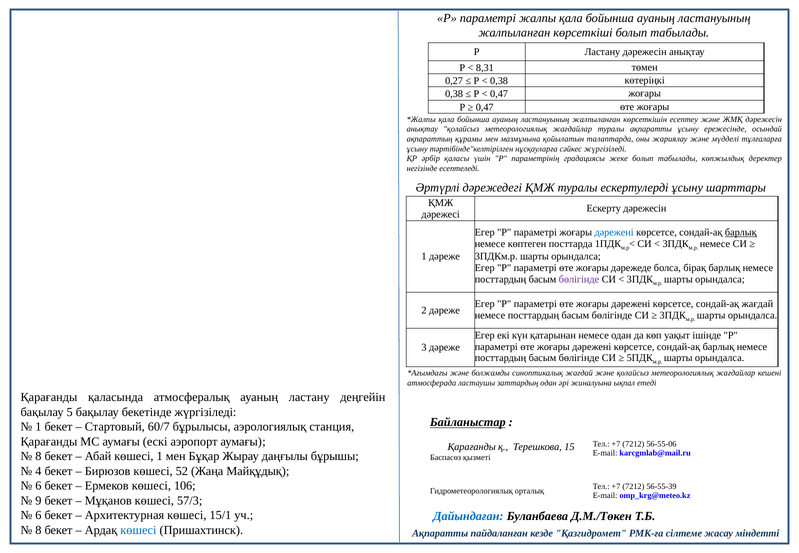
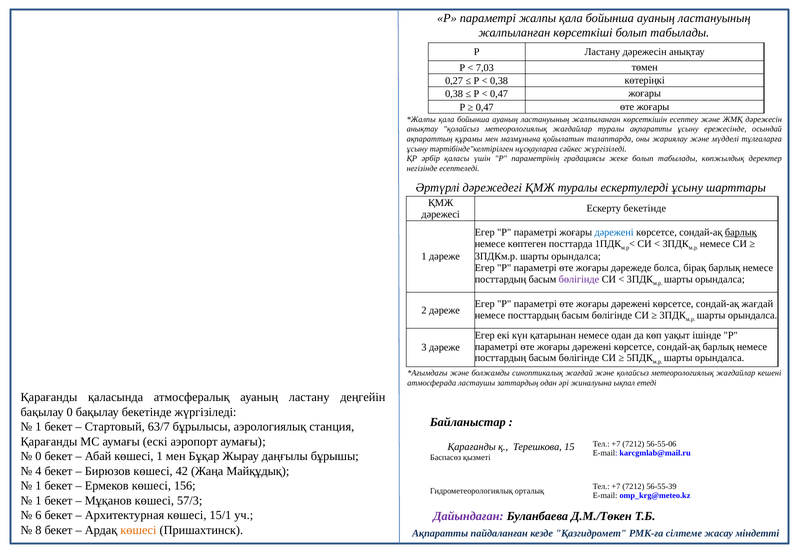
8,31: 8,31 -> 7,03
Ескерту дәрежесін: дәрежесін -> бекетінде
бақылау 5: 5 -> 0
Байланыстар underline: present -> none
60/7: 60/7 -> 63/7
8 at (38, 456): 8 -> 0
52: 52 -> 42
6 at (38, 486): 6 -> 1
106: 106 -> 156
9 at (38, 501): 9 -> 1
Дайындаған colour: blue -> purple
көшесі at (138, 530) colour: blue -> orange
